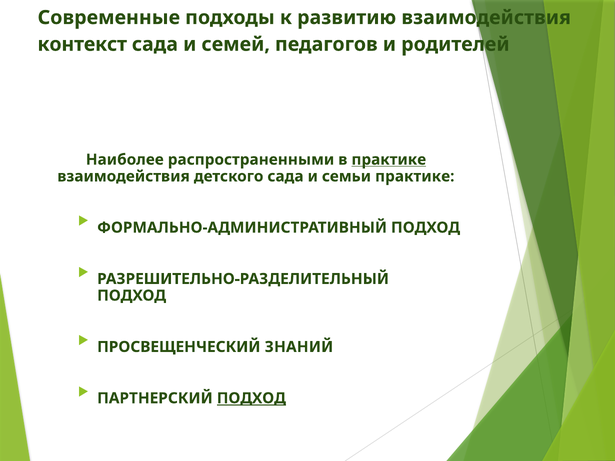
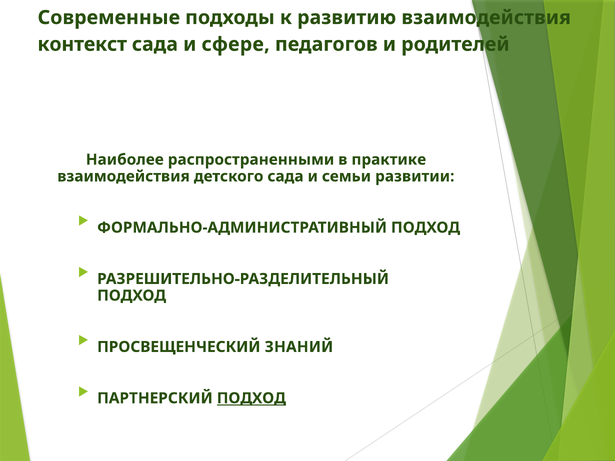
семей: семей -> сфере
практике at (389, 160) underline: present -> none
семьи практике: практике -> развитии
